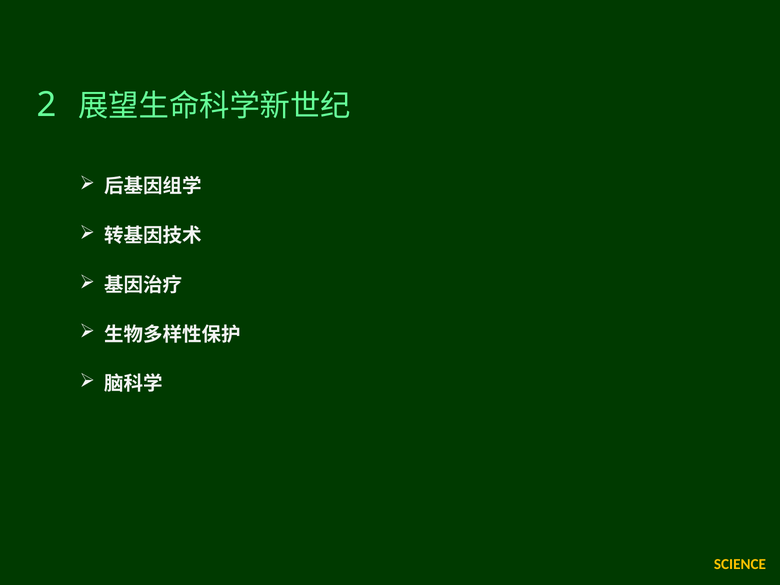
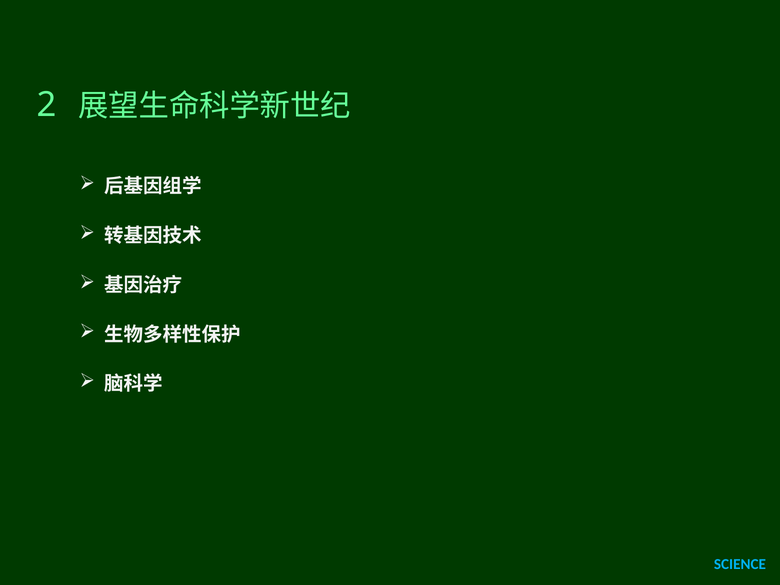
SCIENCE colour: yellow -> light blue
